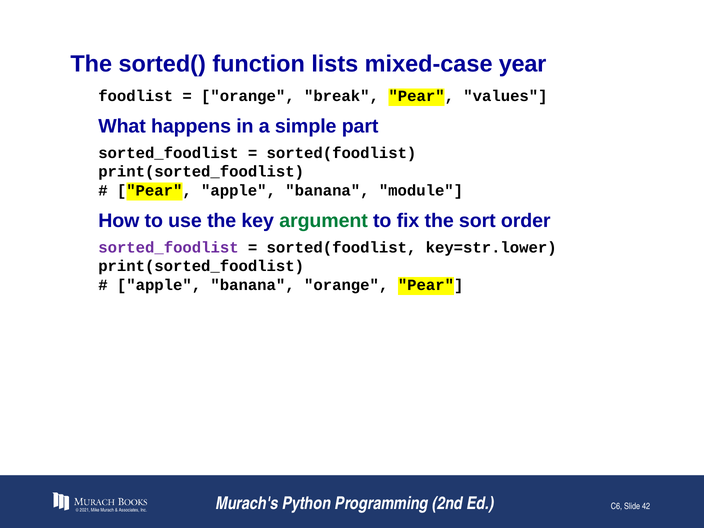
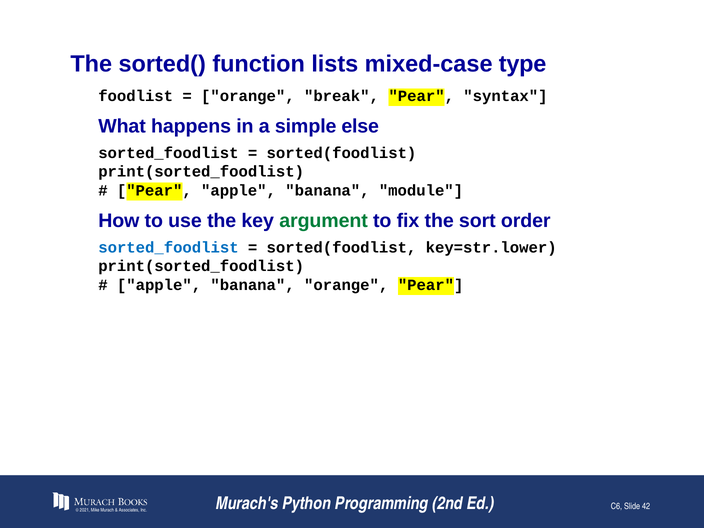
year: year -> type
values: values -> syntax
part: part -> else
sorted_foodlist at (168, 248) colour: purple -> blue
